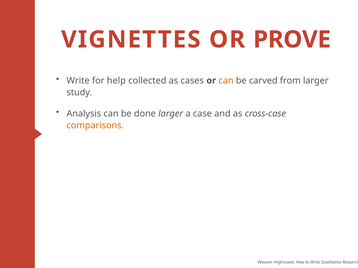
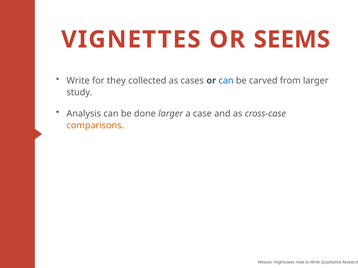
PROVE: PROVE -> SEEMS
help: help -> they
can at (226, 81) colour: orange -> blue
